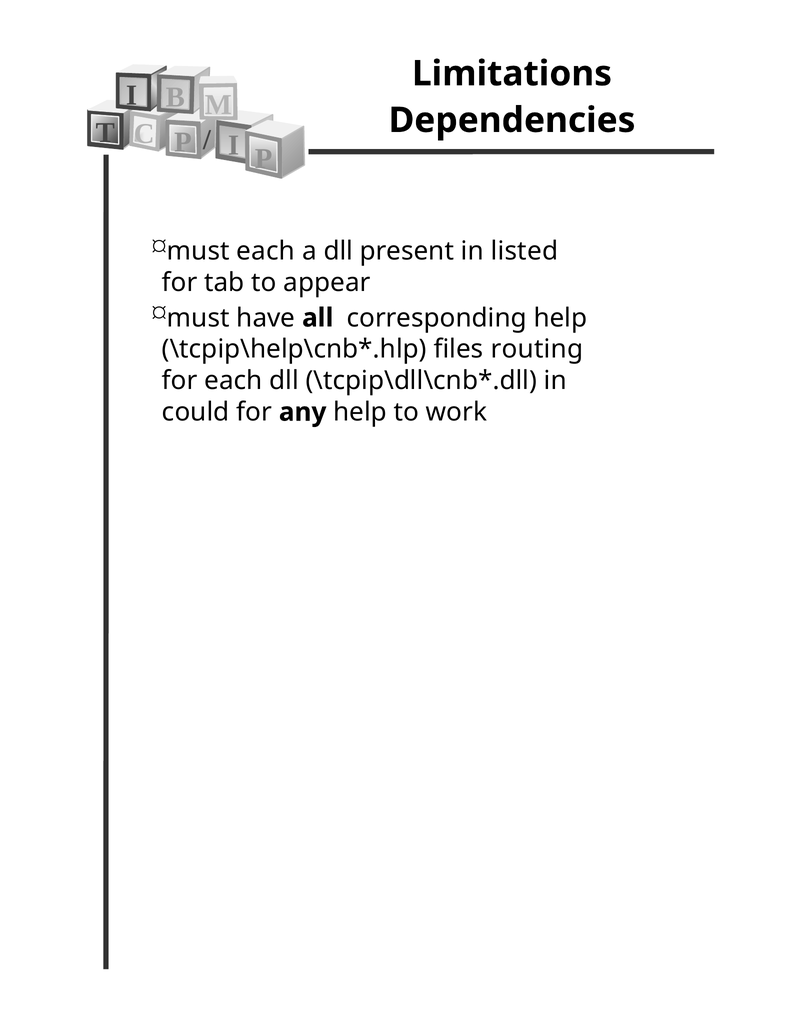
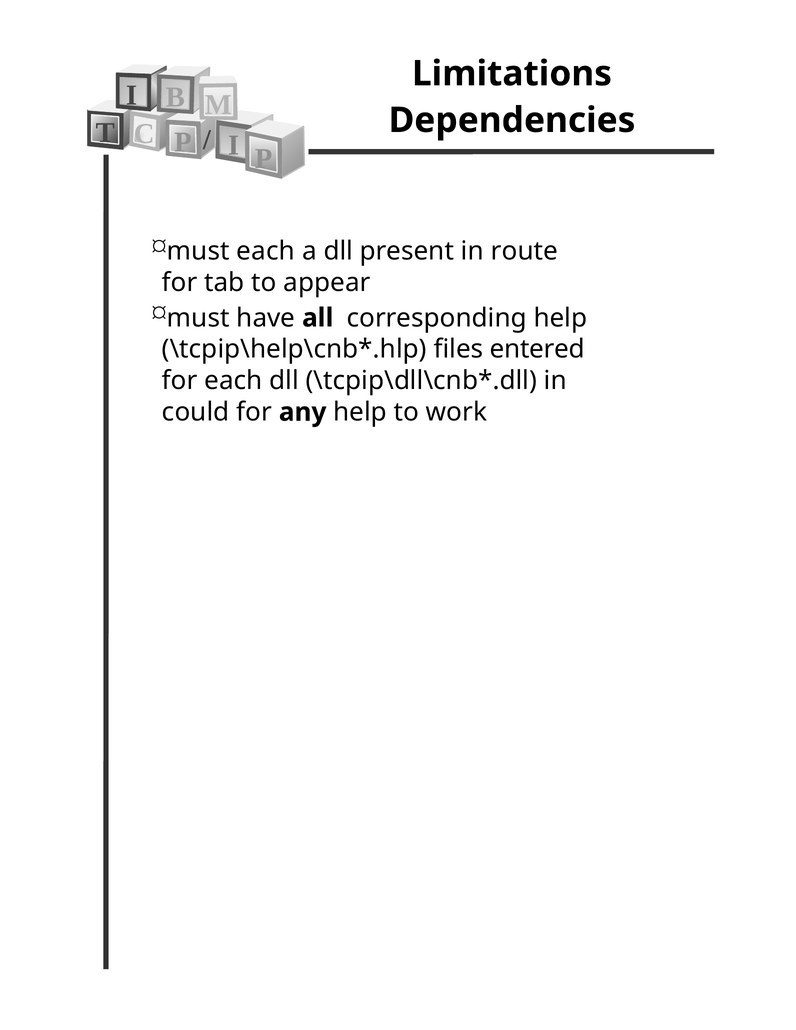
listed: listed -> route
routing: routing -> entered
